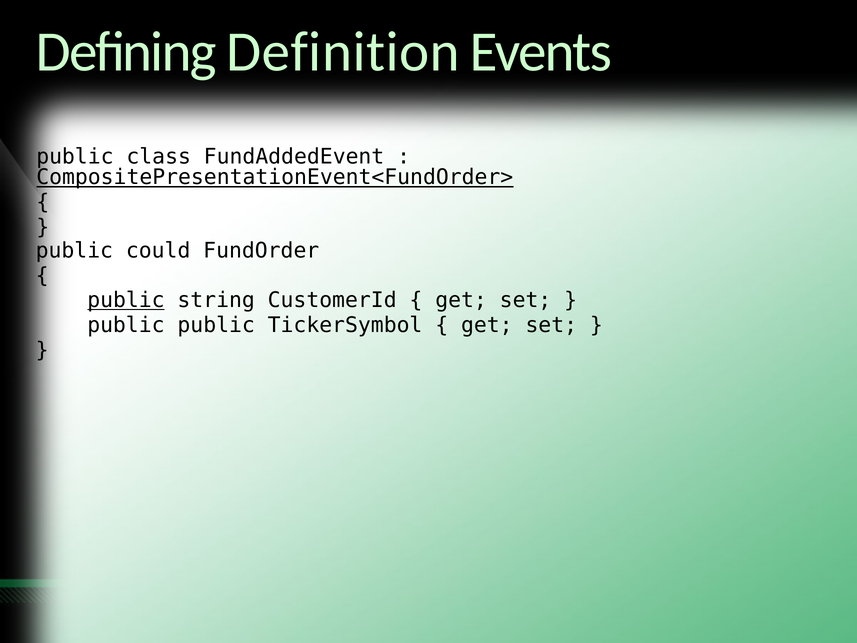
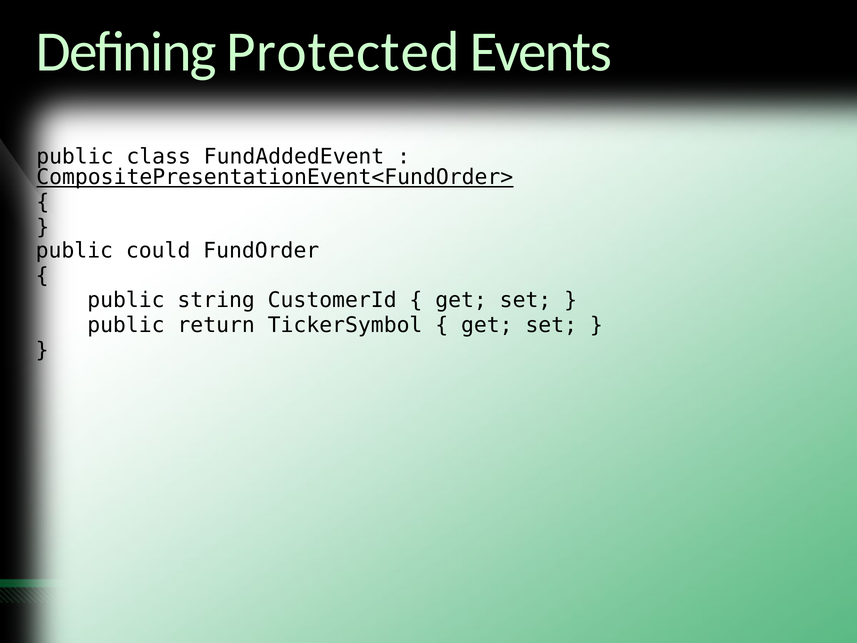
Definition: Definition -> Protected
public at (126, 300) underline: present -> none
public public: public -> return
